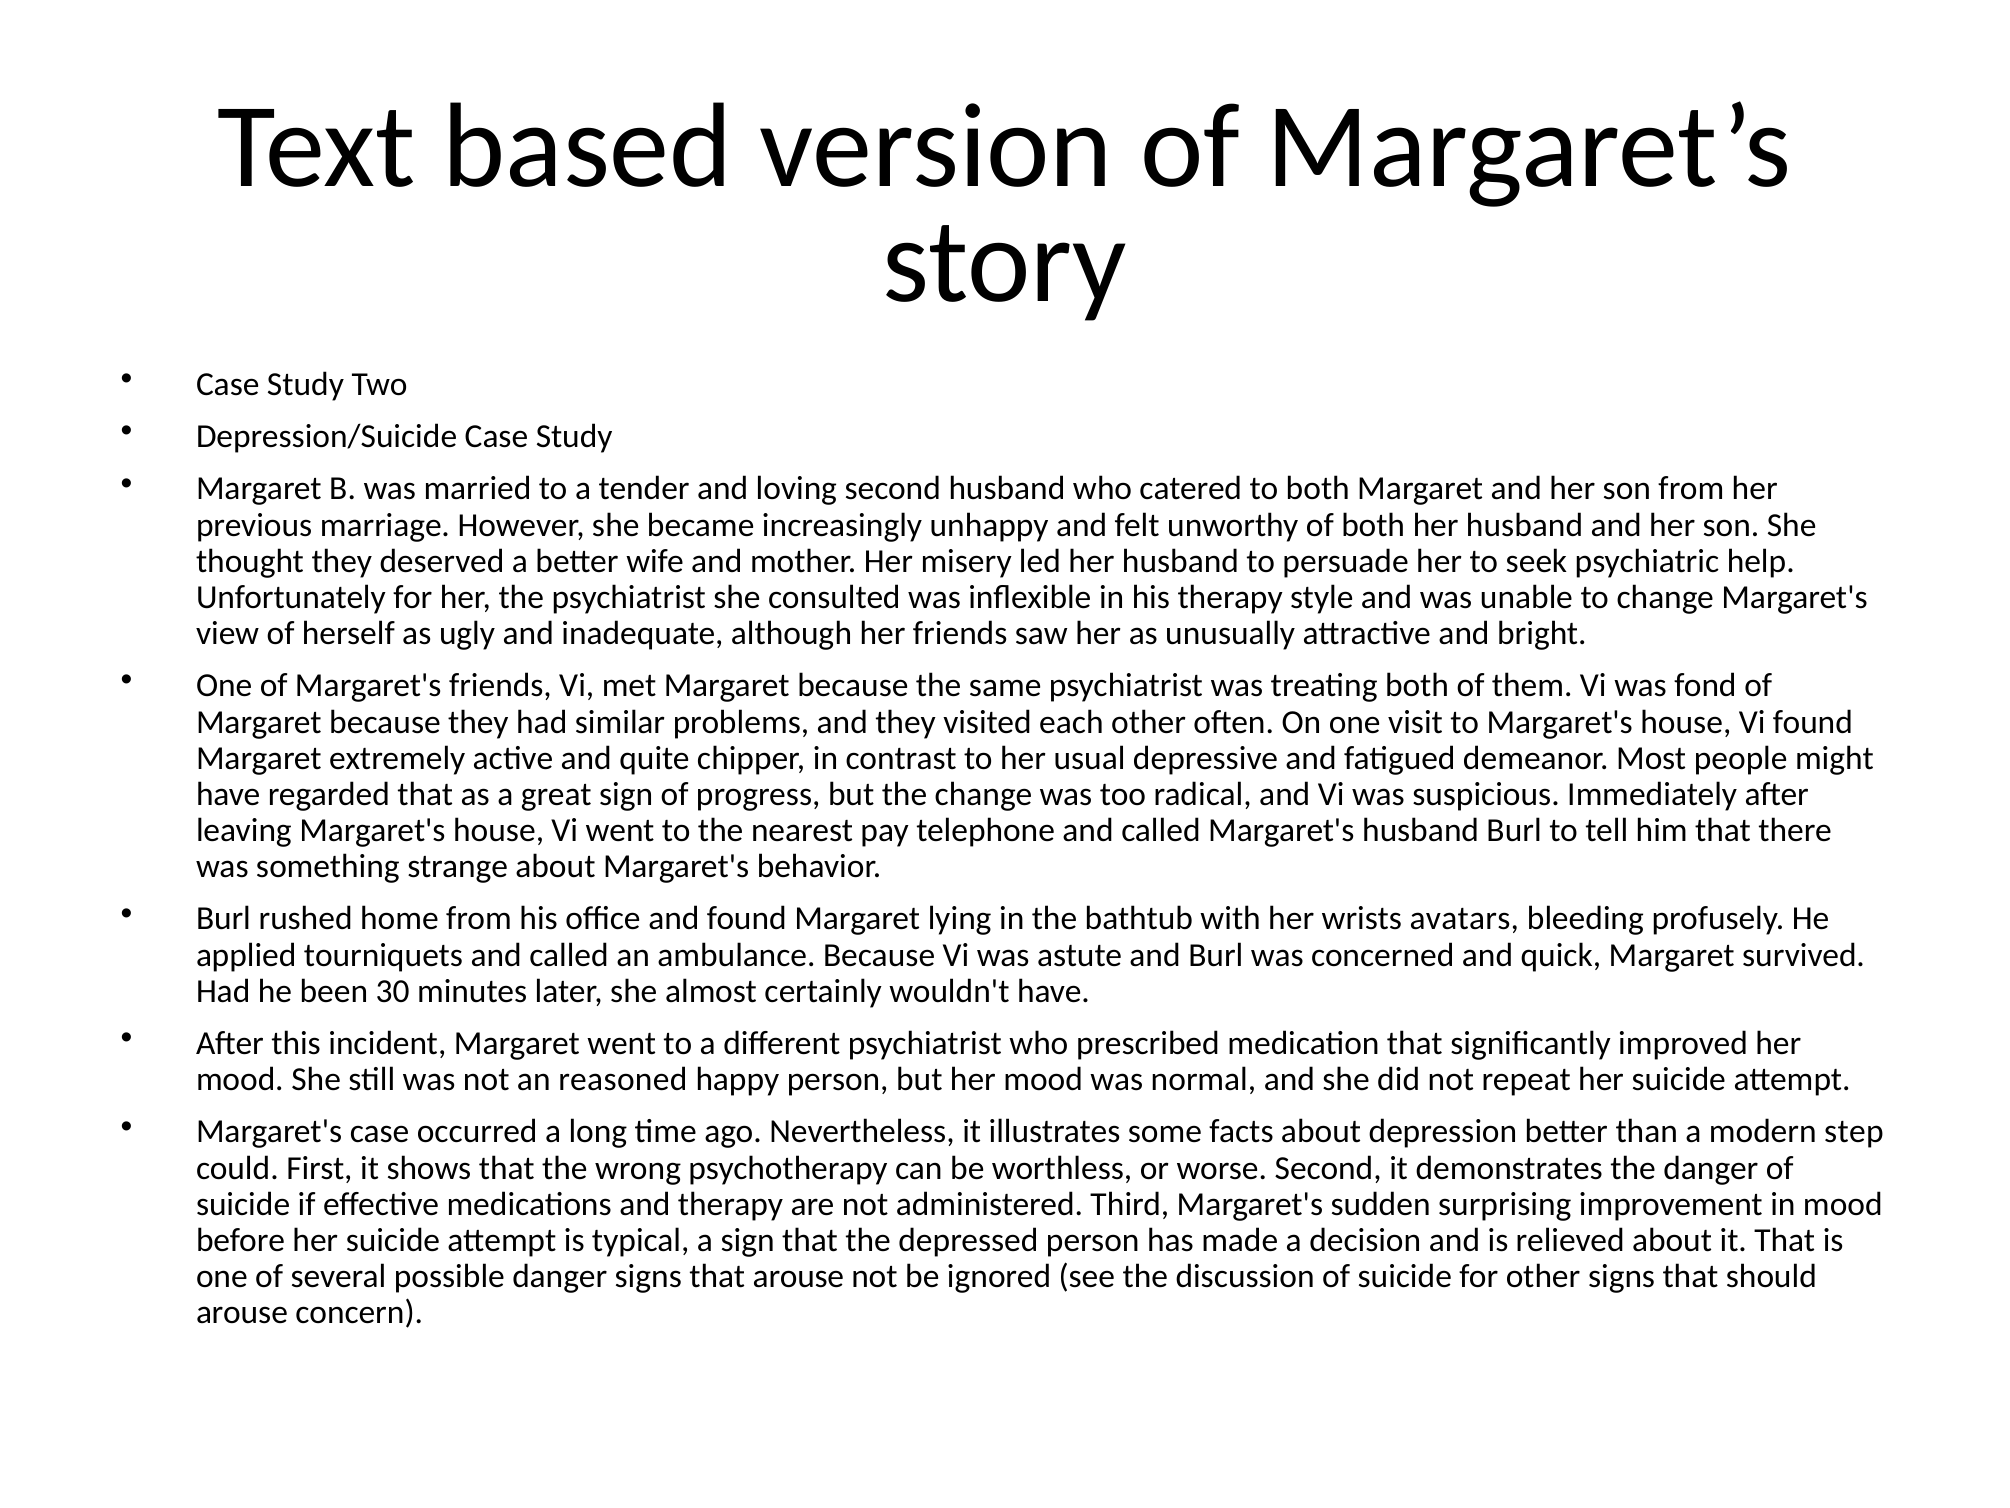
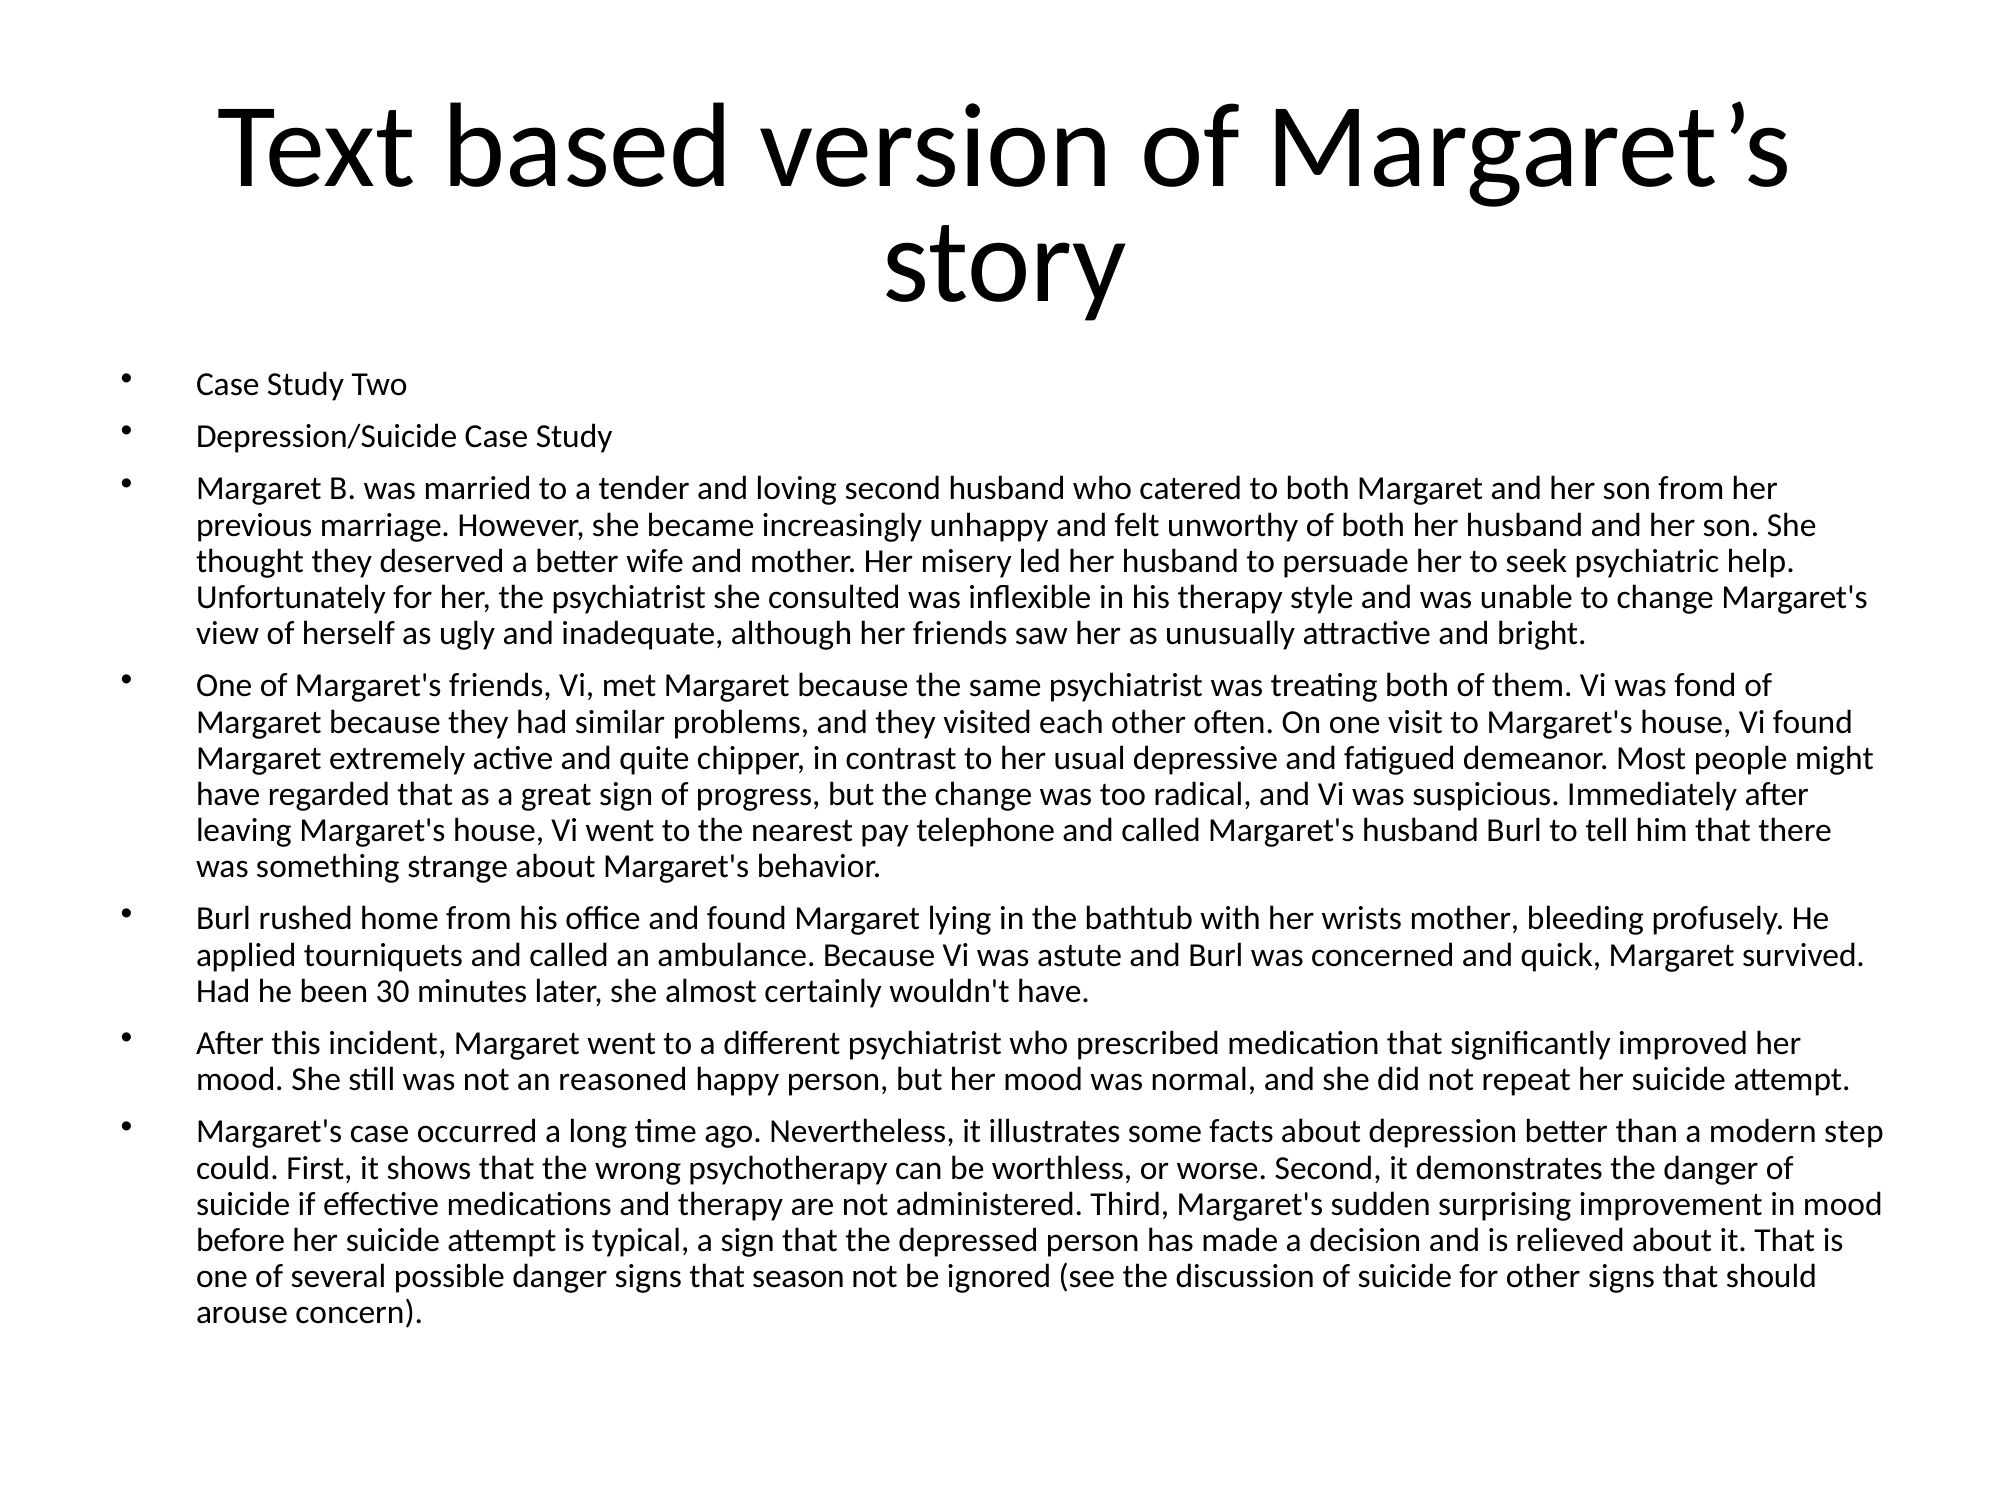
wrists avatars: avatars -> mother
that arouse: arouse -> season
